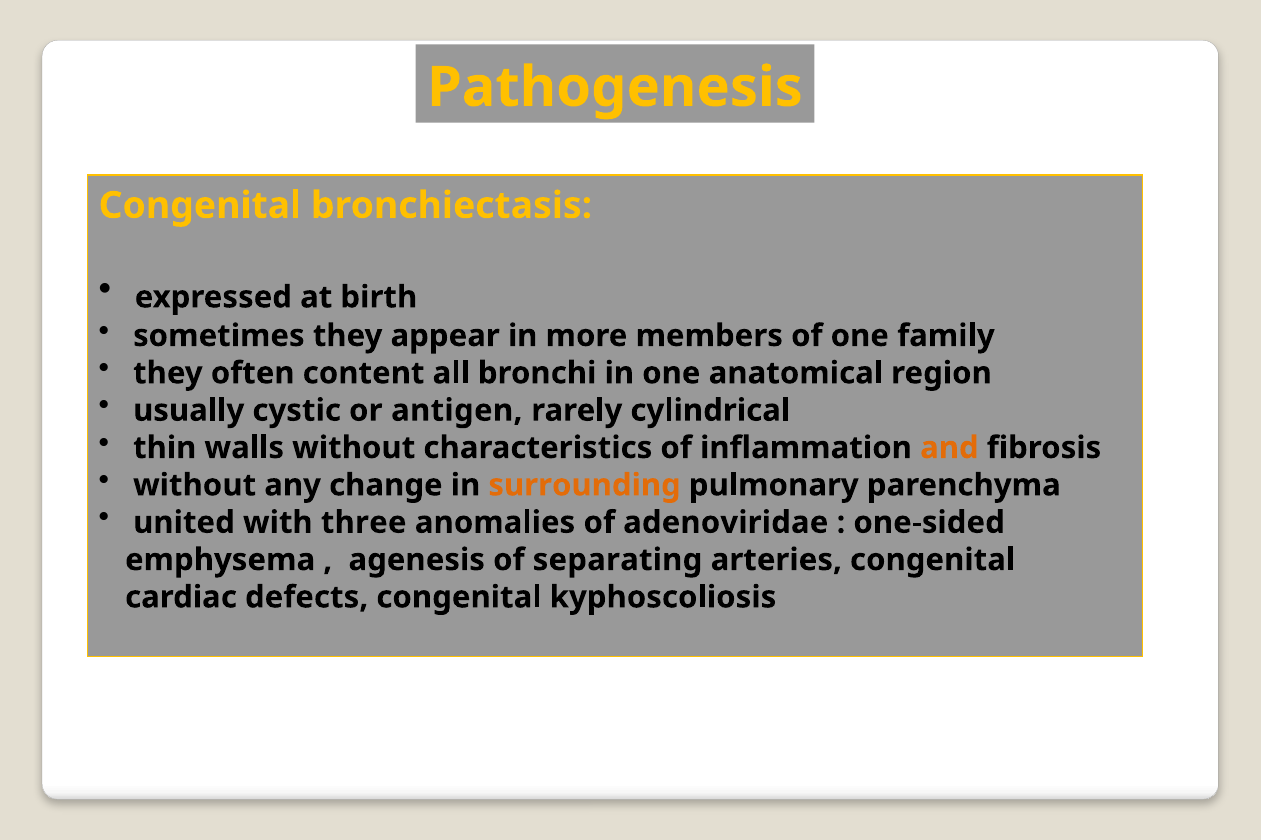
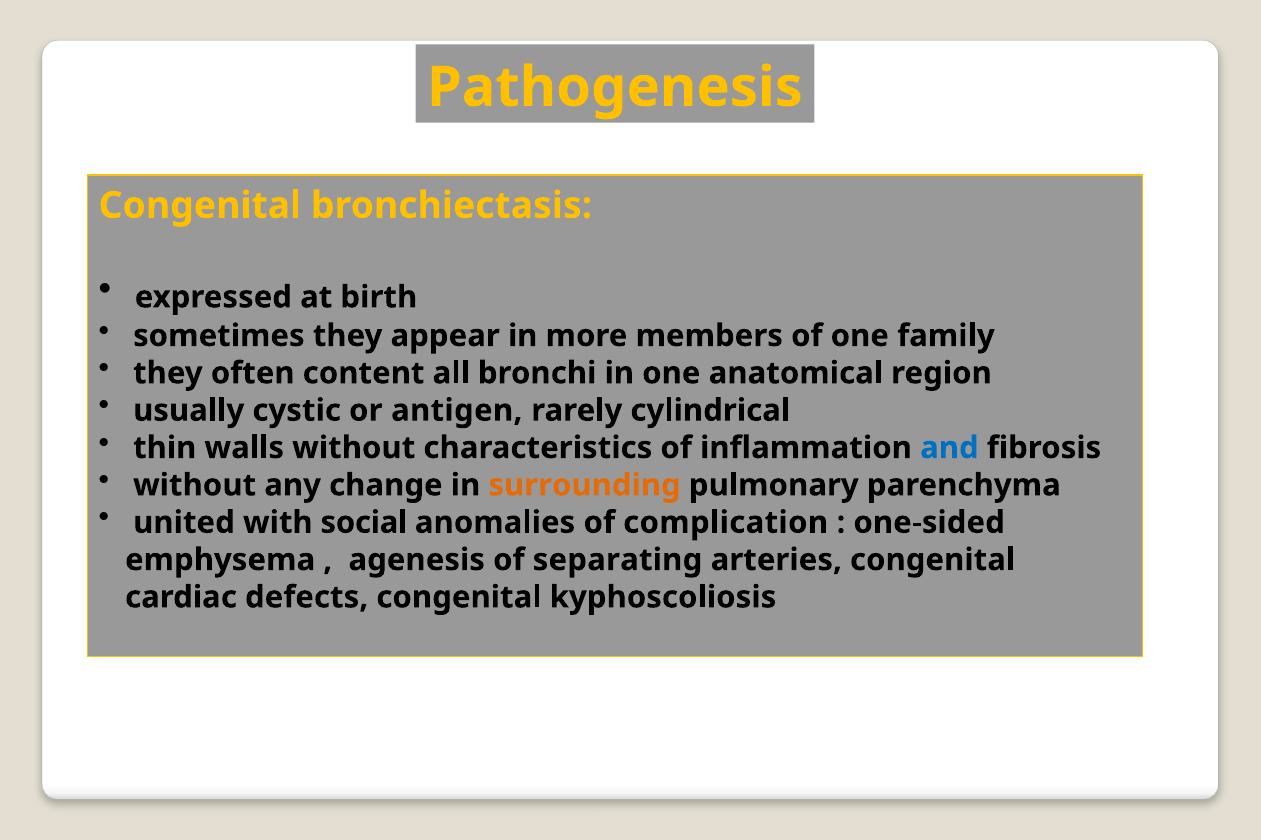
and colour: orange -> blue
three: three -> social
adenoviridae: adenoviridae -> complication
